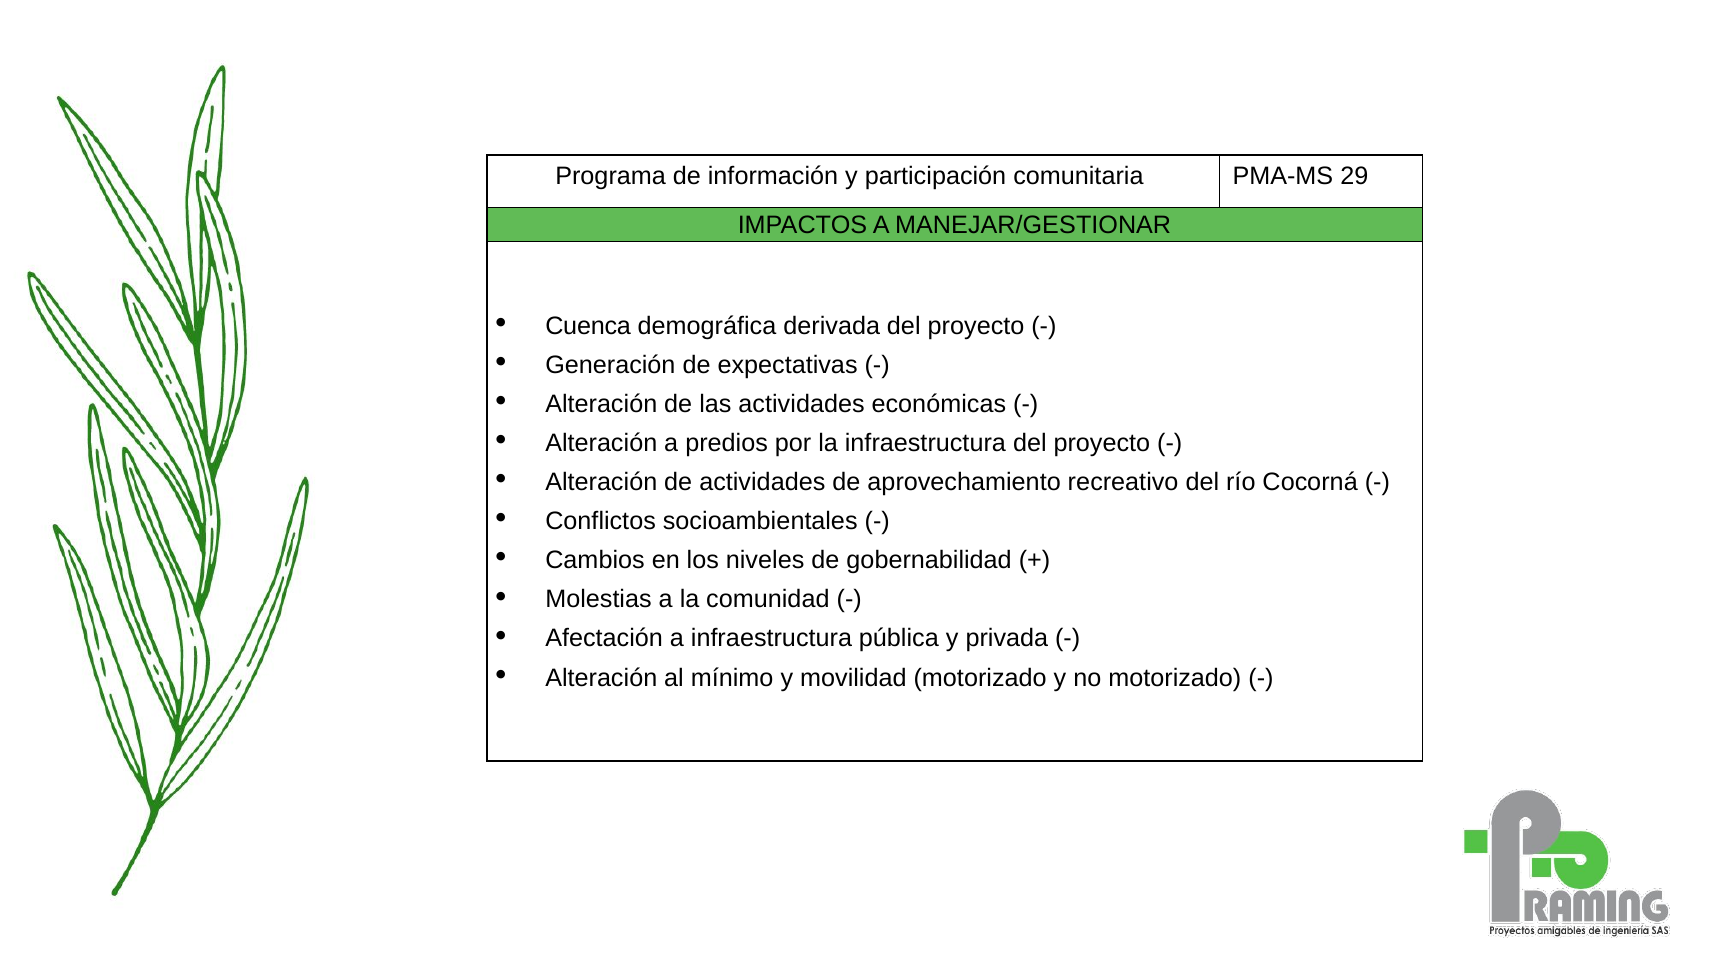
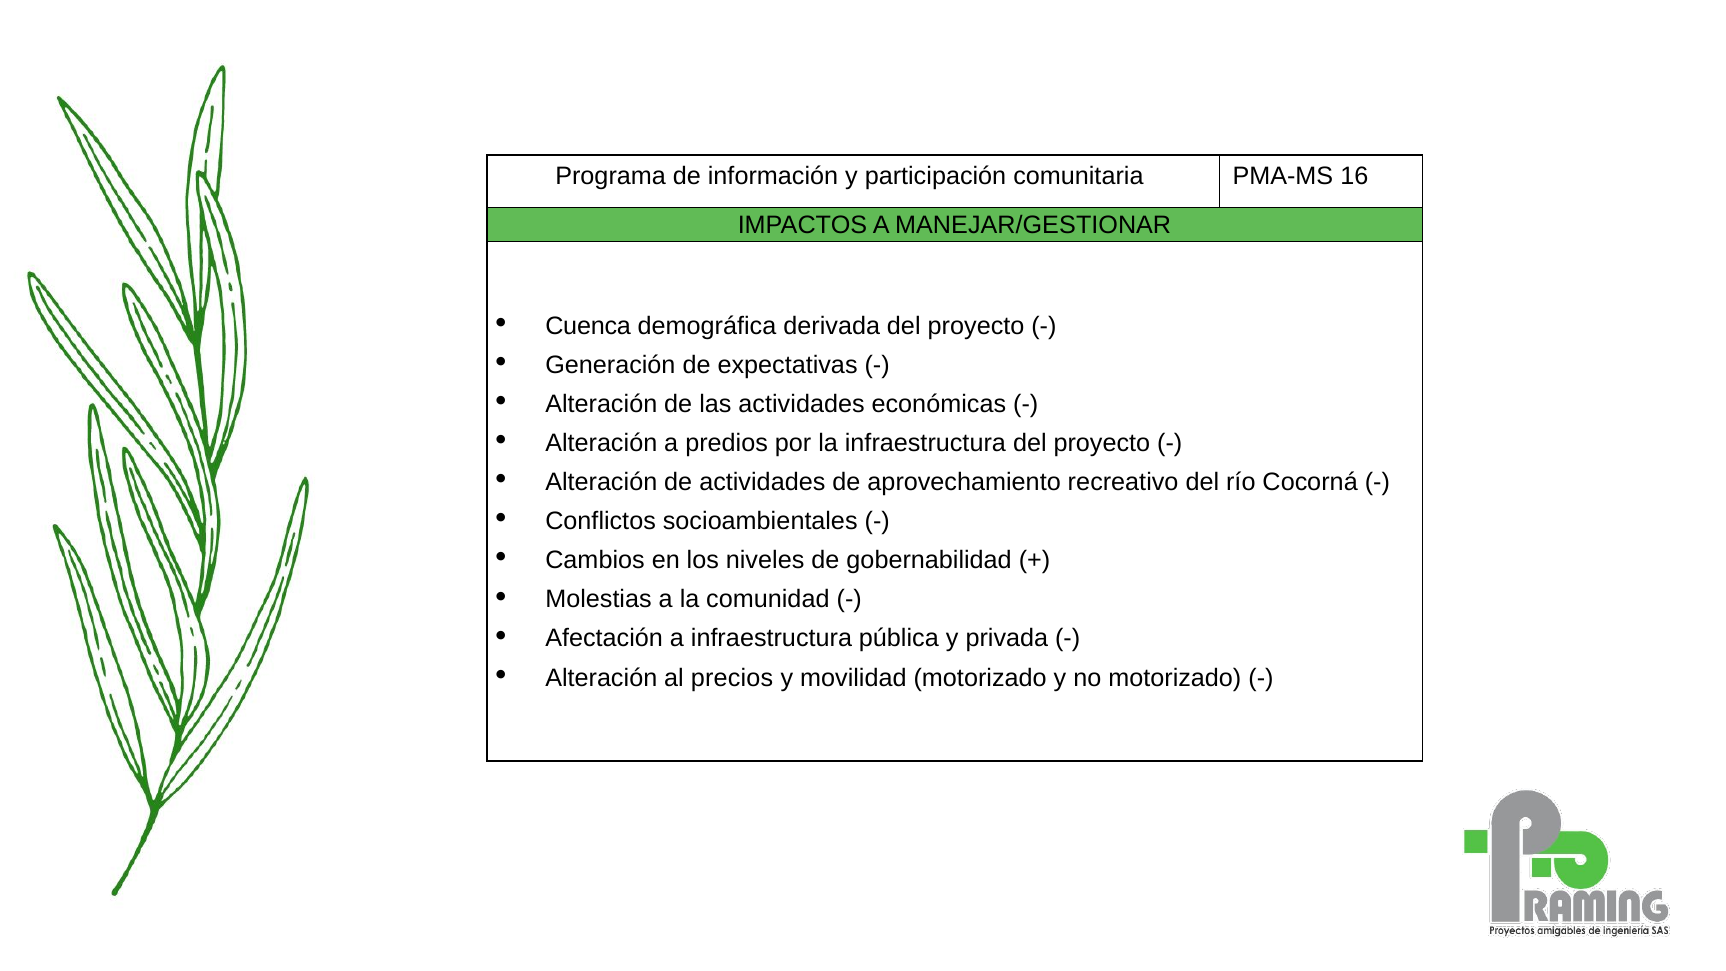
29: 29 -> 16
mínimo: mínimo -> precios
